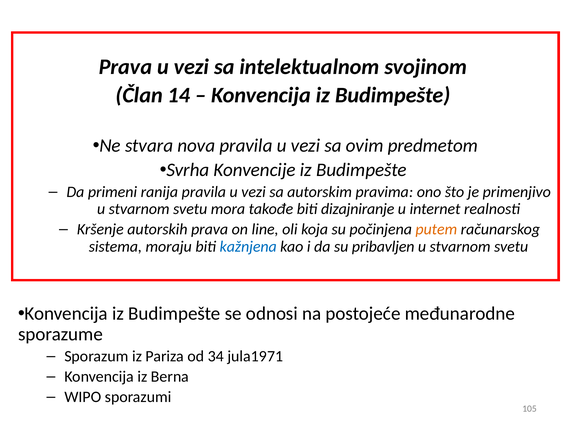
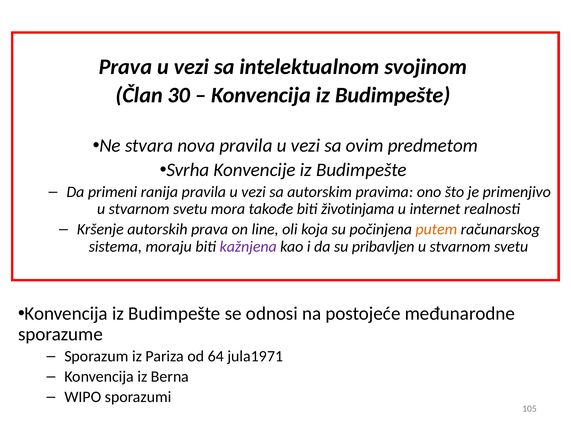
14: 14 -> 30
dizajniranje: dizajniranje -> životinjama
kažnjena colour: blue -> purple
34: 34 -> 64
